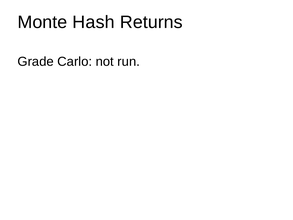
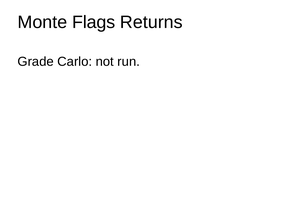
Hash: Hash -> Flags
